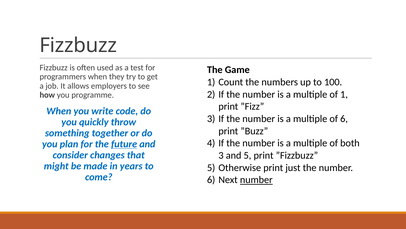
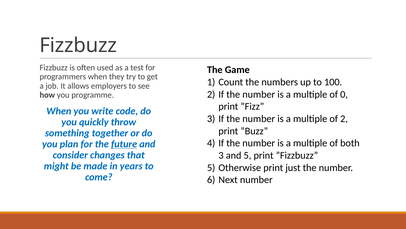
of 1: 1 -> 0
of 6: 6 -> 2
number at (256, 179) underline: present -> none
